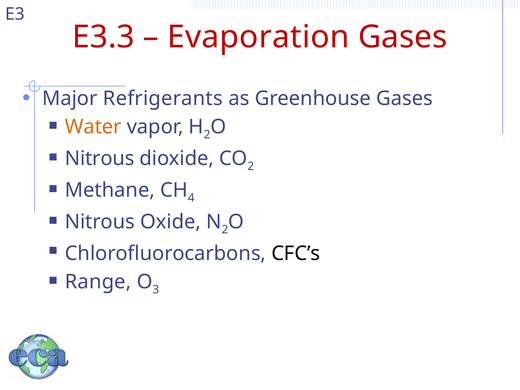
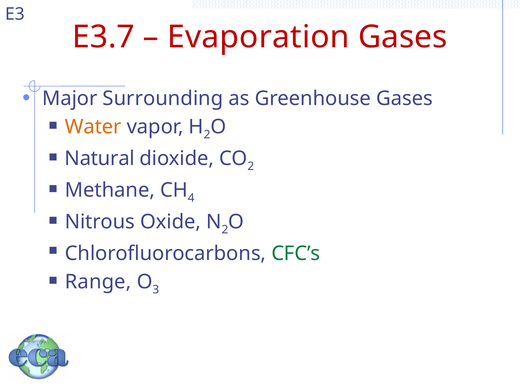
E3.3: E3.3 -> E3.7
Refrigerants: Refrigerants -> Surrounding
Nitrous at (100, 158): Nitrous -> Natural
CFC’s colour: black -> green
